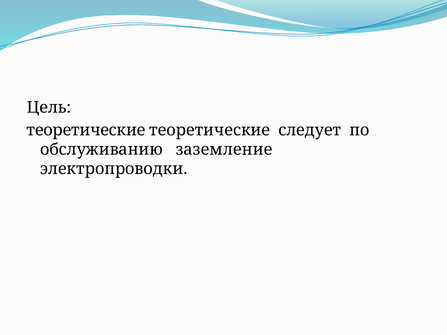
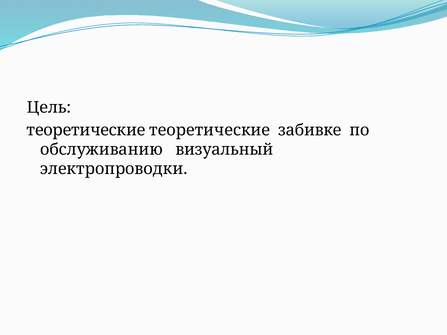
следует: следует -> забивке
заземление: заземление -> визуальный
